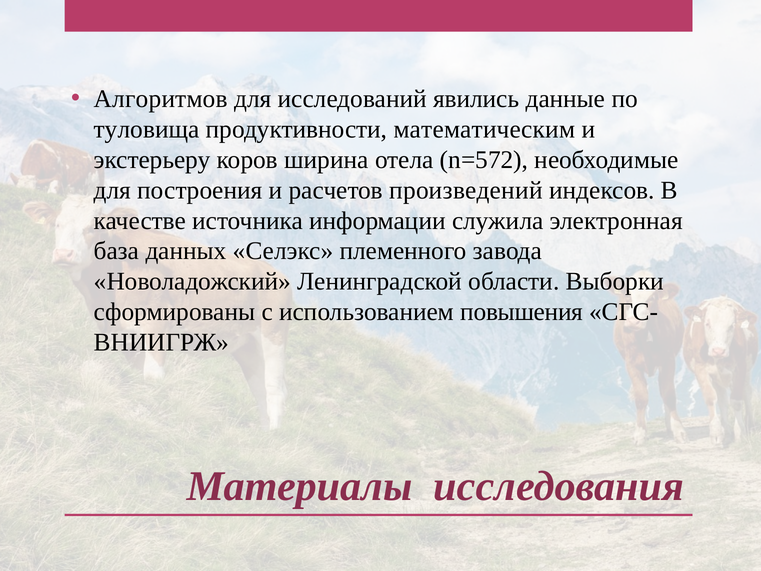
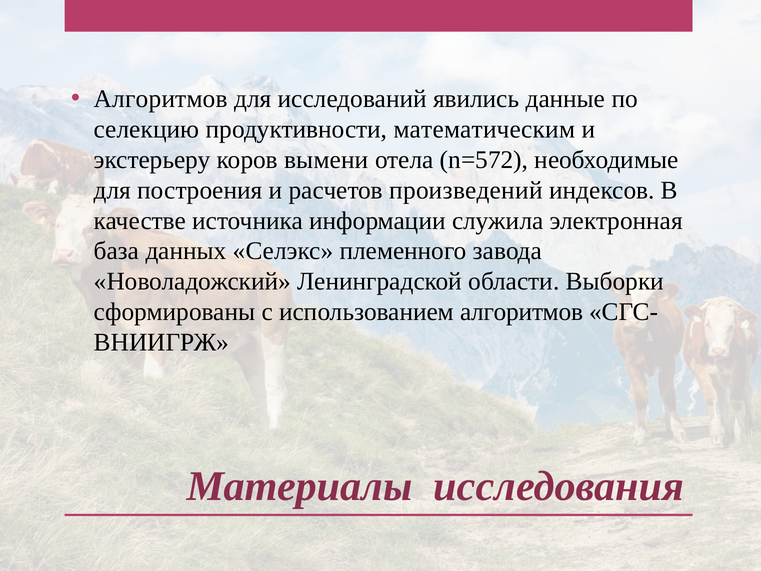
туловища: туловища -> селекцию
ширина: ширина -> вымени
использованием повышения: повышения -> алгоритмов
